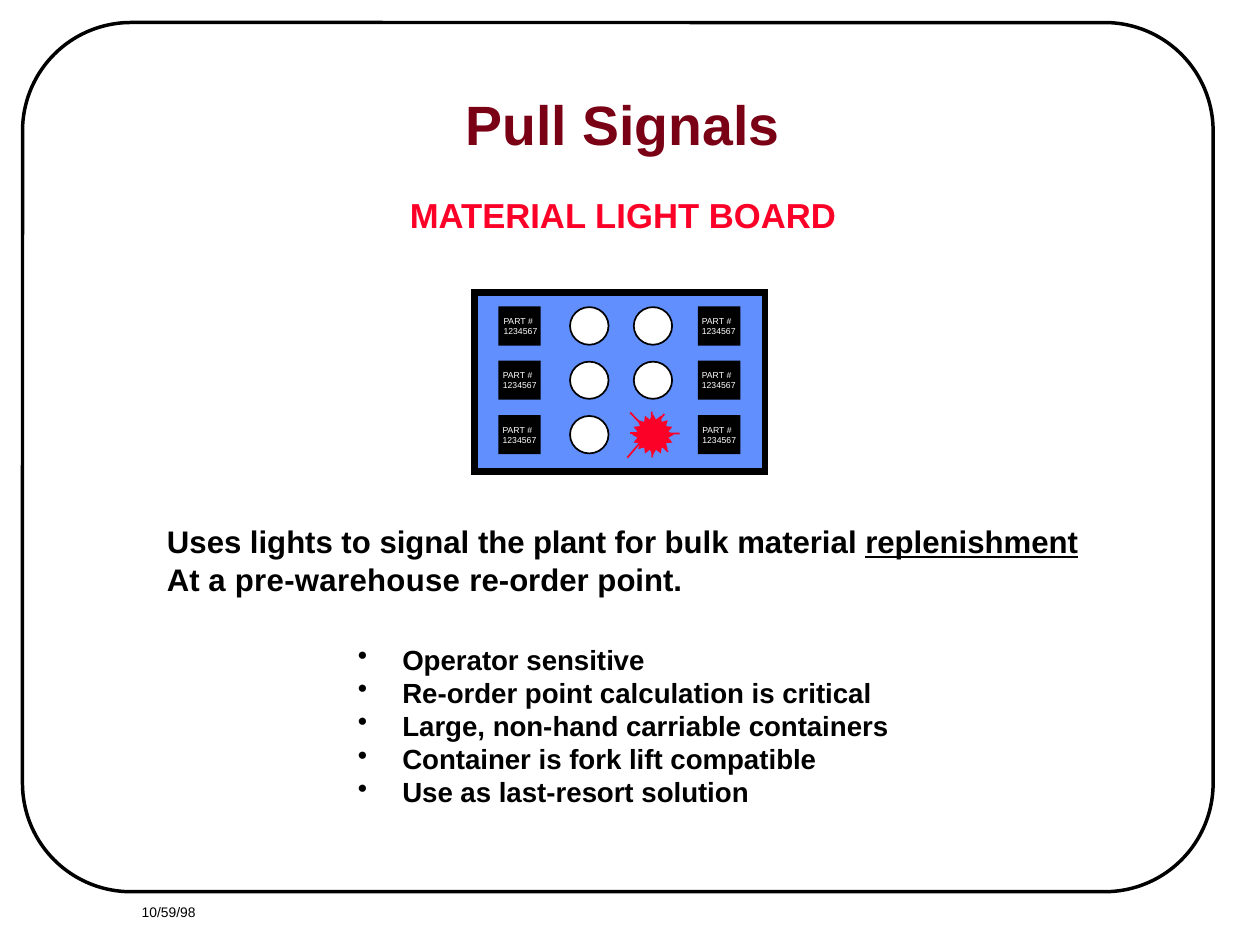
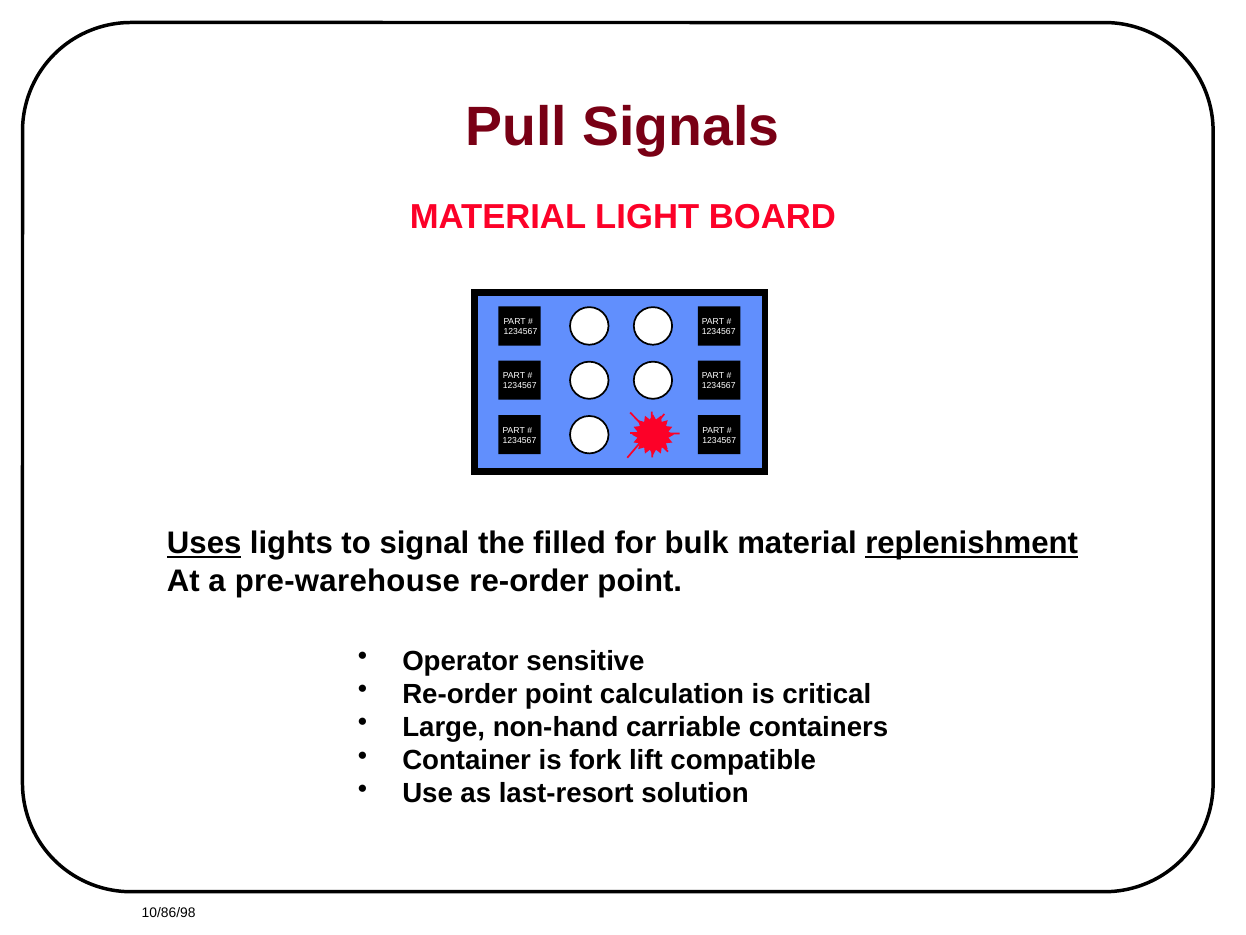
Uses underline: none -> present
plant: plant -> filled
10/59/98: 10/59/98 -> 10/86/98
